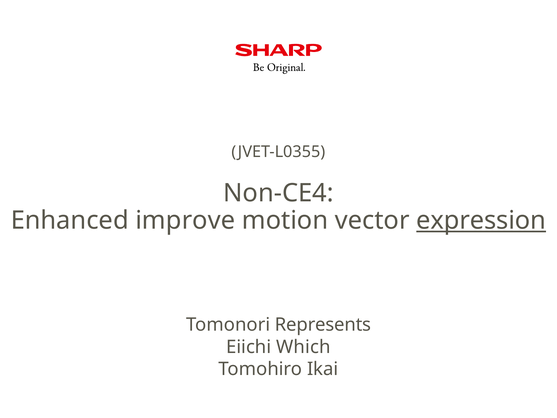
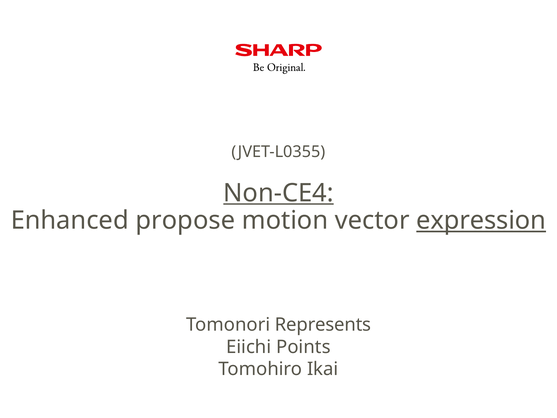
Non-CE4 underline: none -> present
improve: improve -> propose
Which: Which -> Points
